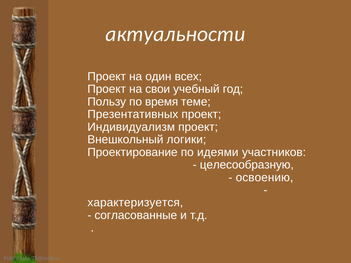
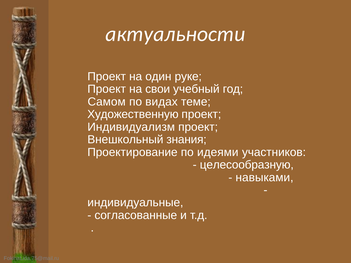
всех: всех -> руке
Пользу: Пользу -> Самом
время: время -> видах
Презентативных: Презентативных -> Художественную
логики: логики -> знания
освоению: освоению -> навыками
характеризуется: характеризуется -> индивидуальные
